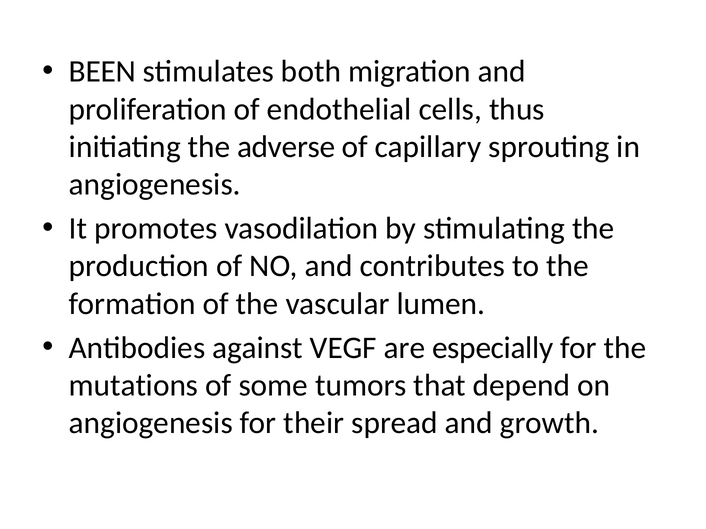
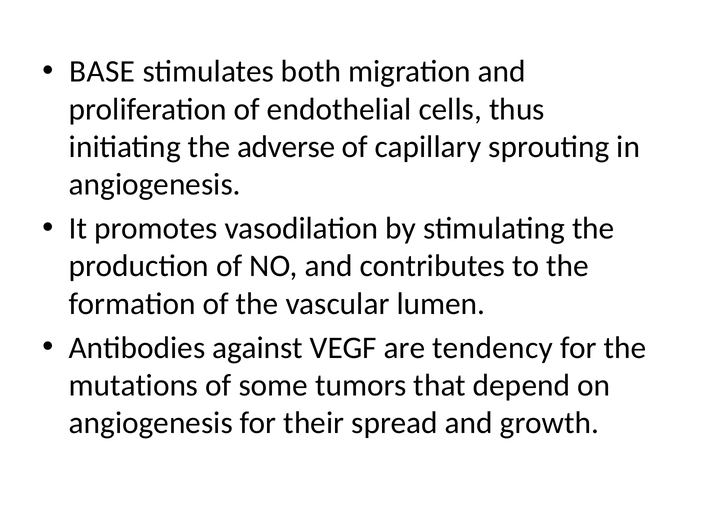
BEEN: BEEN -> BASE
especially: especially -> tendency
